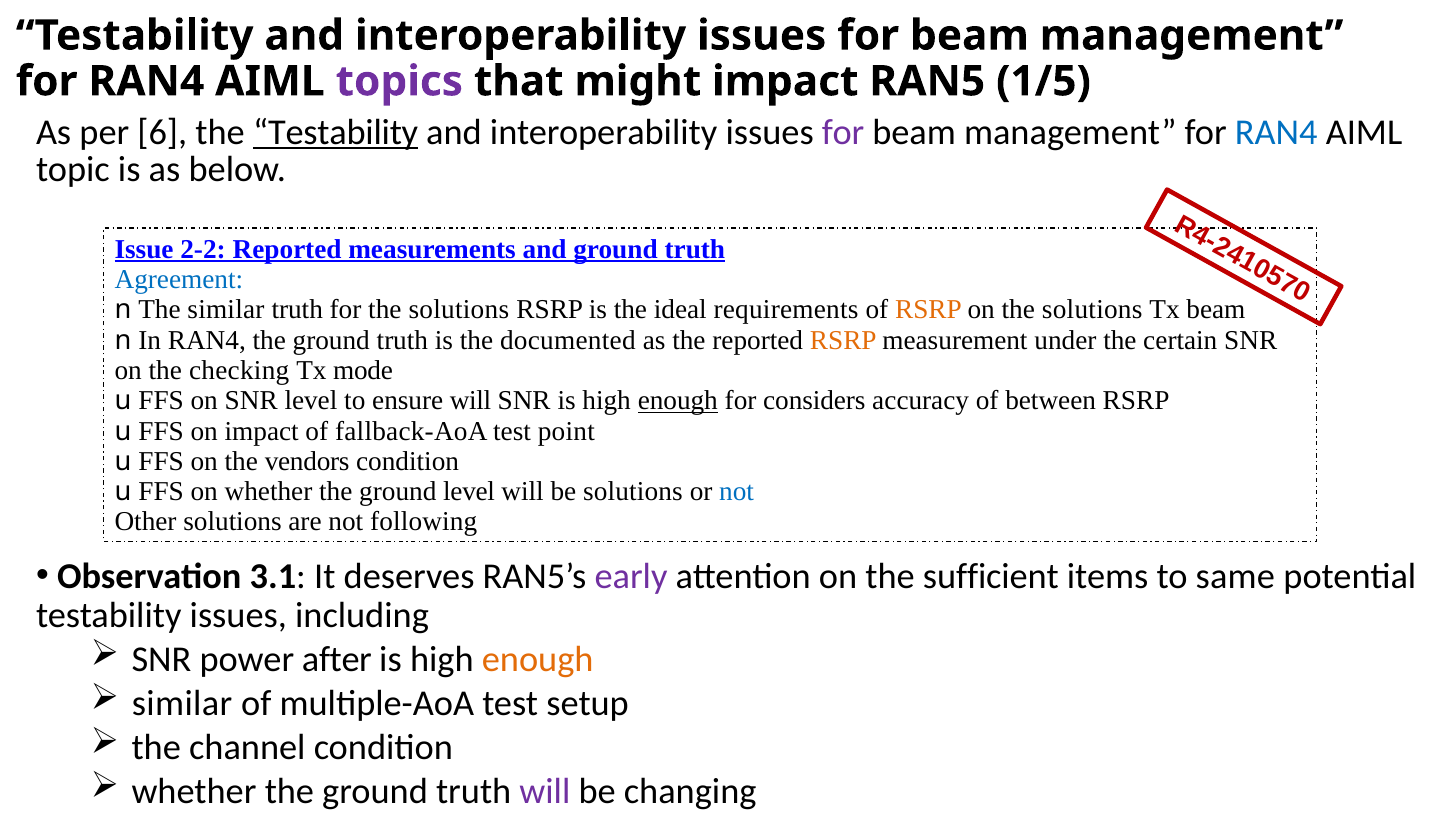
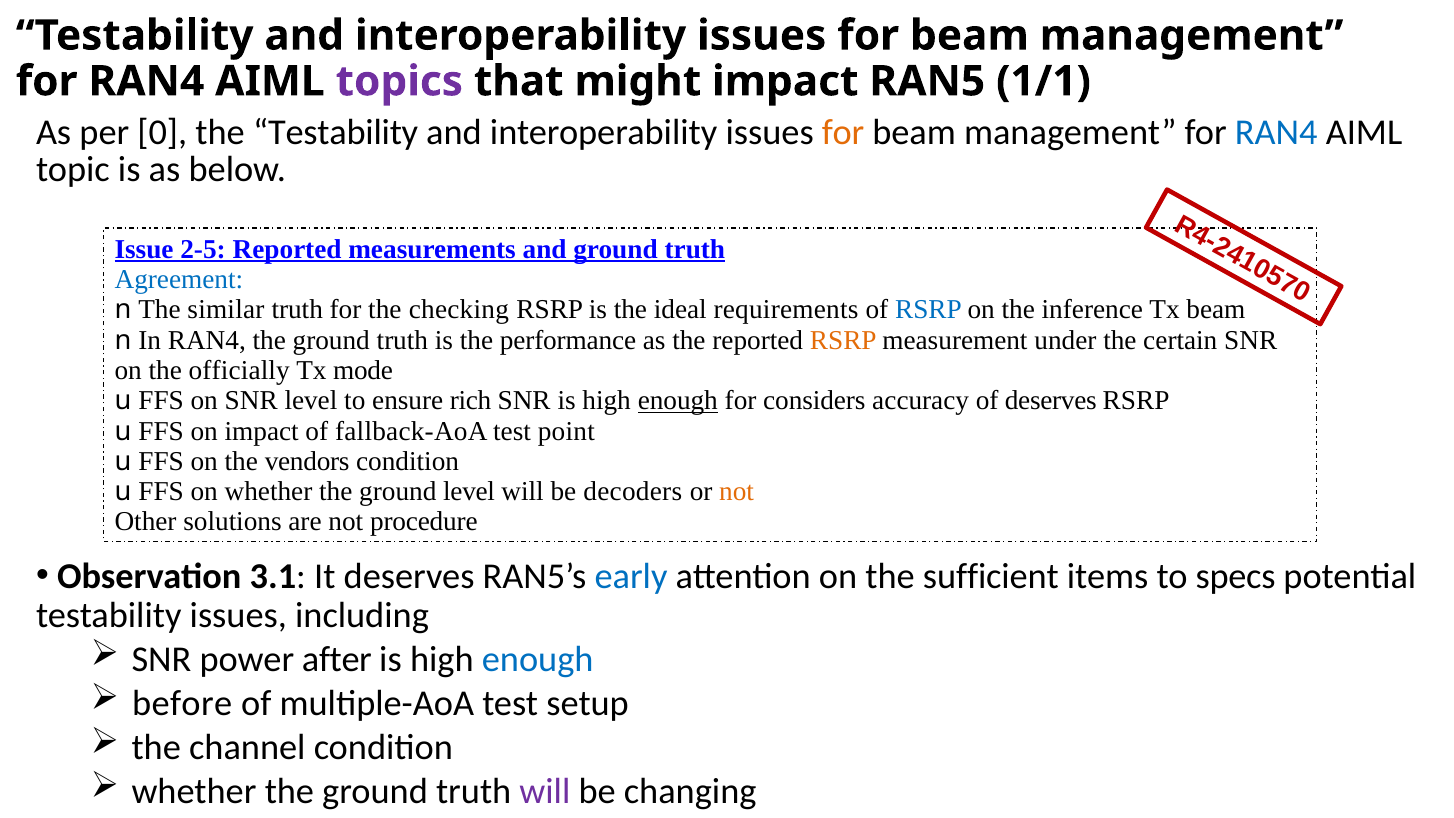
1/5: 1/5 -> 1/1
per 6: 6 -> 0
Testability at (336, 133) underline: present -> none
for at (843, 133) colour: purple -> orange
2-2: 2-2 -> 2-5
for the solutions: solutions -> checking
RSRP at (928, 310) colour: orange -> blue
on the solutions: solutions -> inference
documented: documented -> performance
checking: checking -> officially
ensure will: will -> rich
of between: between -> deserves
be solutions: solutions -> decoders
not at (737, 492) colour: blue -> orange
following: following -> procedure
early colour: purple -> blue
same: same -> specs
enough at (538, 660) colour: orange -> blue
similar at (182, 704): similar -> before
